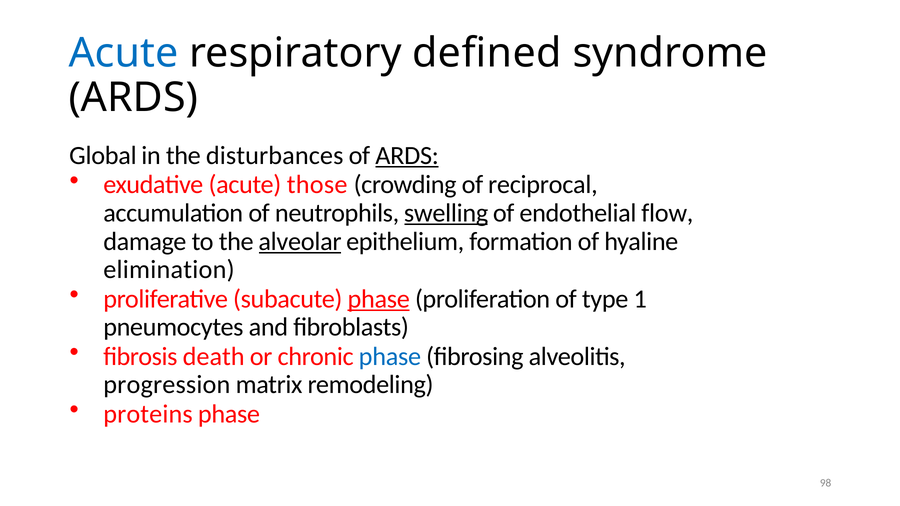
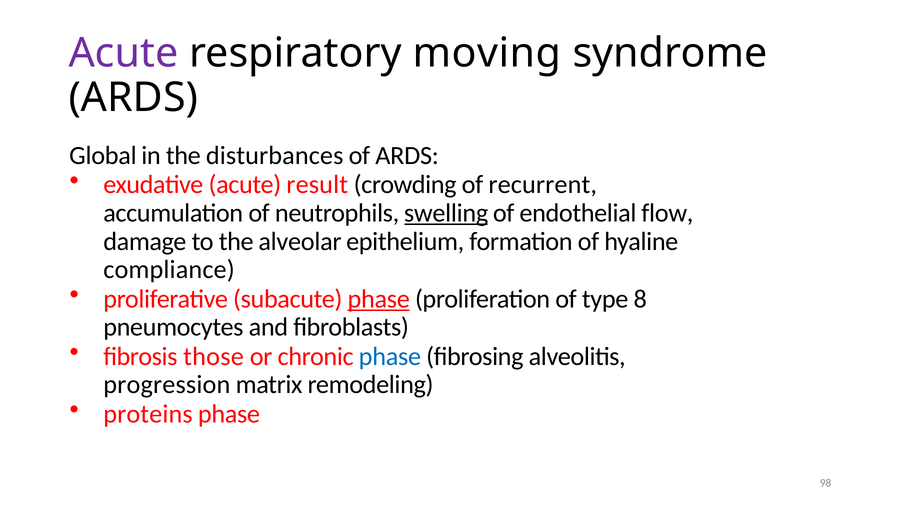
Acute at (123, 53) colour: blue -> purple
defined: defined -> moving
ARDS at (407, 156) underline: present -> none
those: those -> result
reciprocal: reciprocal -> recurrent
alveolar underline: present -> none
elimination: elimination -> compliance
1: 1 -> 8
death: death -> those
